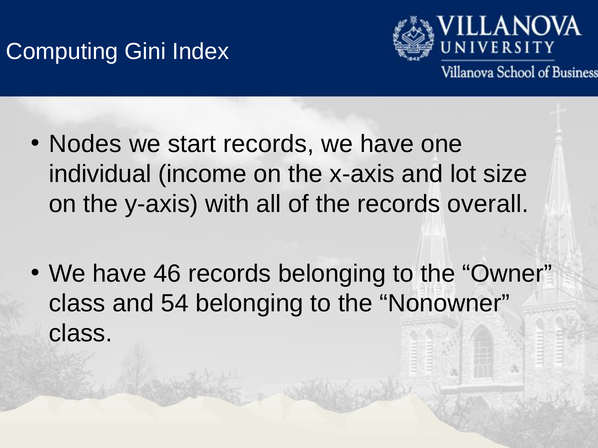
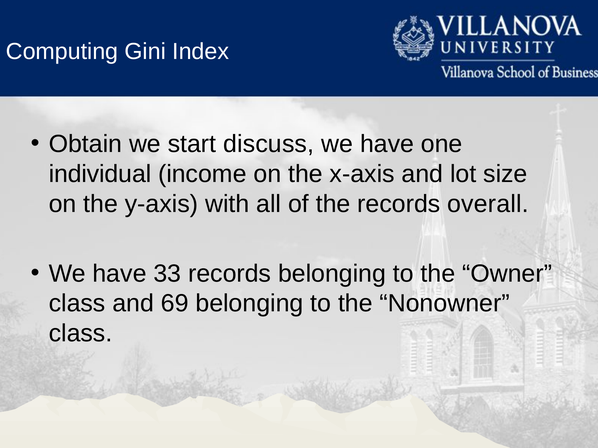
Nodes: Nodes -> Obtain
start records: records -> discuss
46: 46 -> 33
54: 54 -> 69
